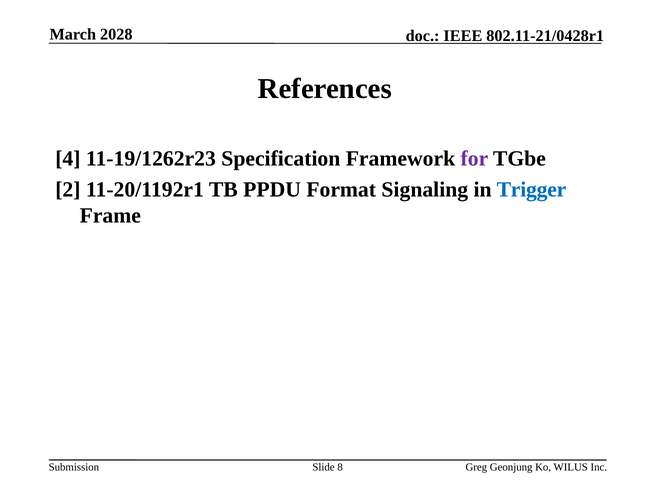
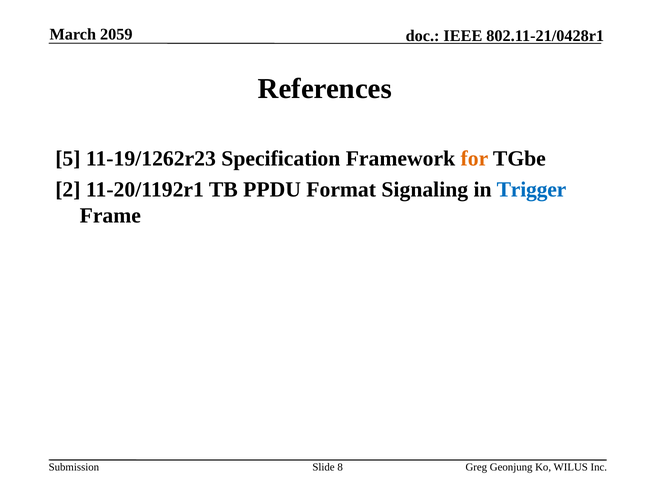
2028: 2028 -> 2059
4: 4 -> 5
for colour: purple -> orange
